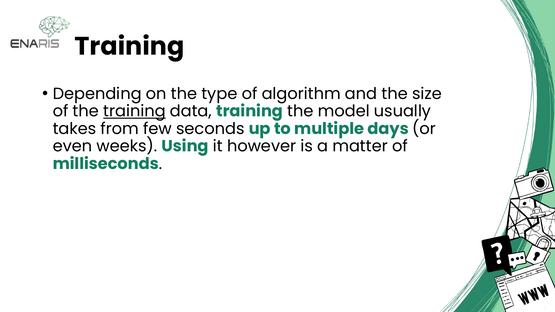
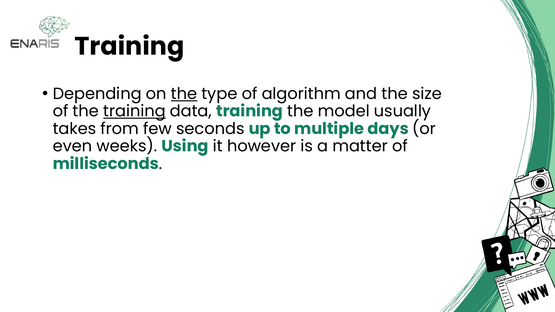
the at (184, 94) underline: none -> present
